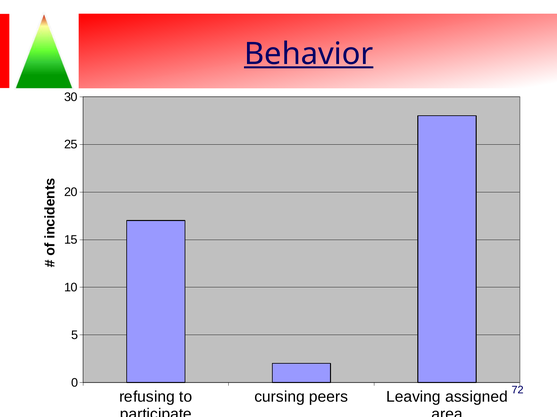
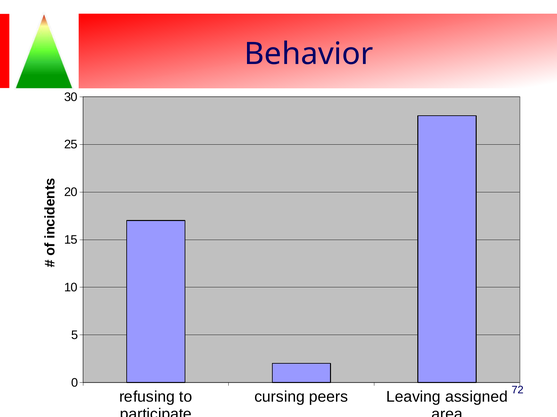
Behavior underline: present -> none
